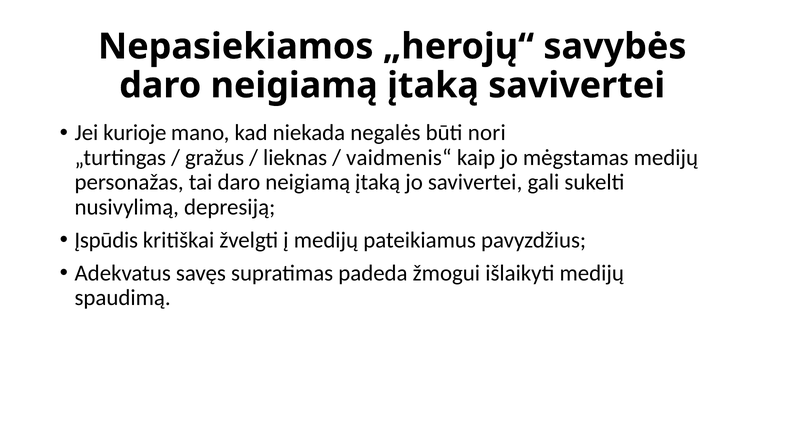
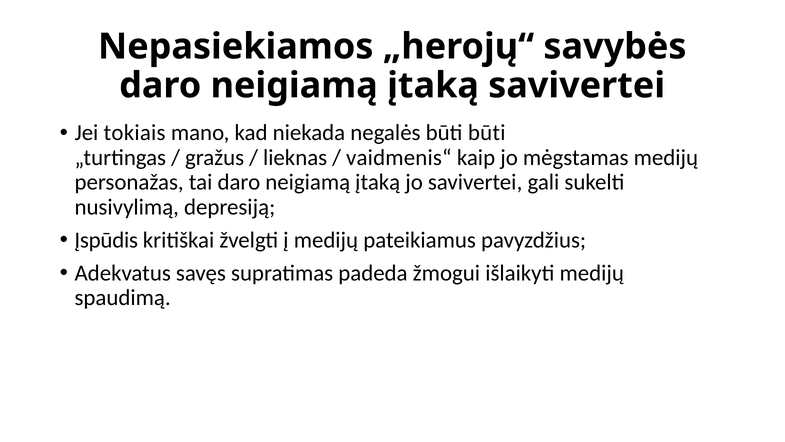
kurioje: kurioje -> tokiais
būti nori: nori -> būti
